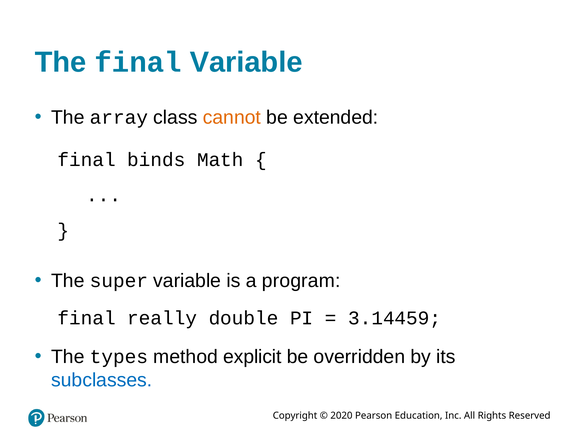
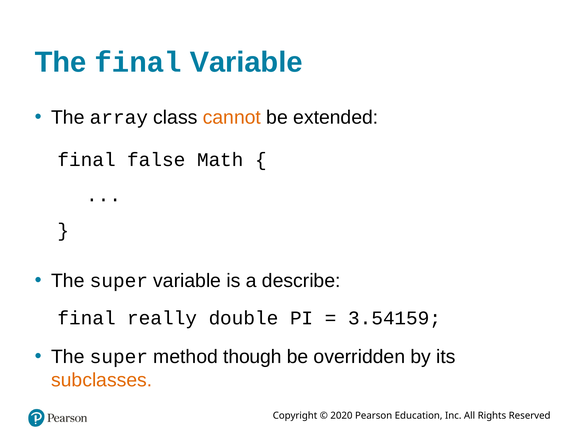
binds: binds -> false
program: program -> describe
3.14459: 3.14459 -> 3.54159
types at (119, 357): types -> super
explicit: explicit -> though
subclasses colour: blue -> orange
